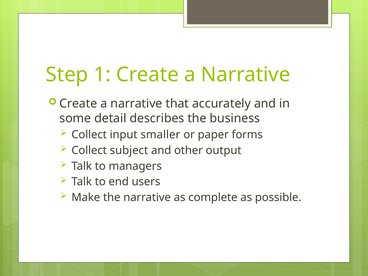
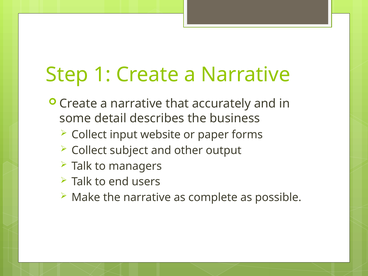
smaller: smaller -> website
